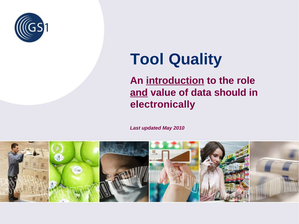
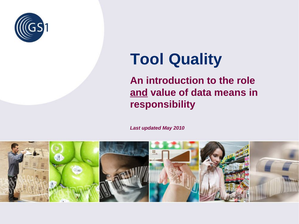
introduction underline: present -> none
should: should -> means
electronically: electronically -> responsibility
